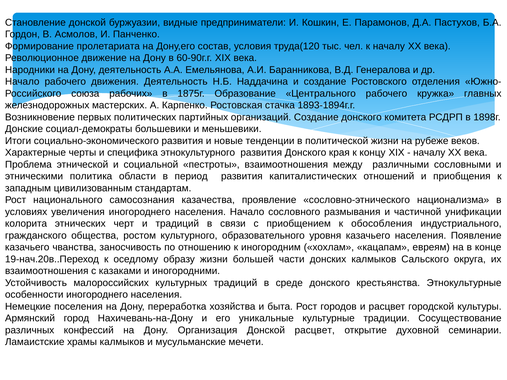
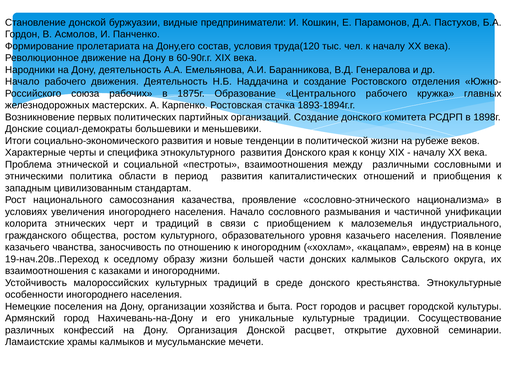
обособления: обособления -> малоземелья
переработка: переработка -> организации
